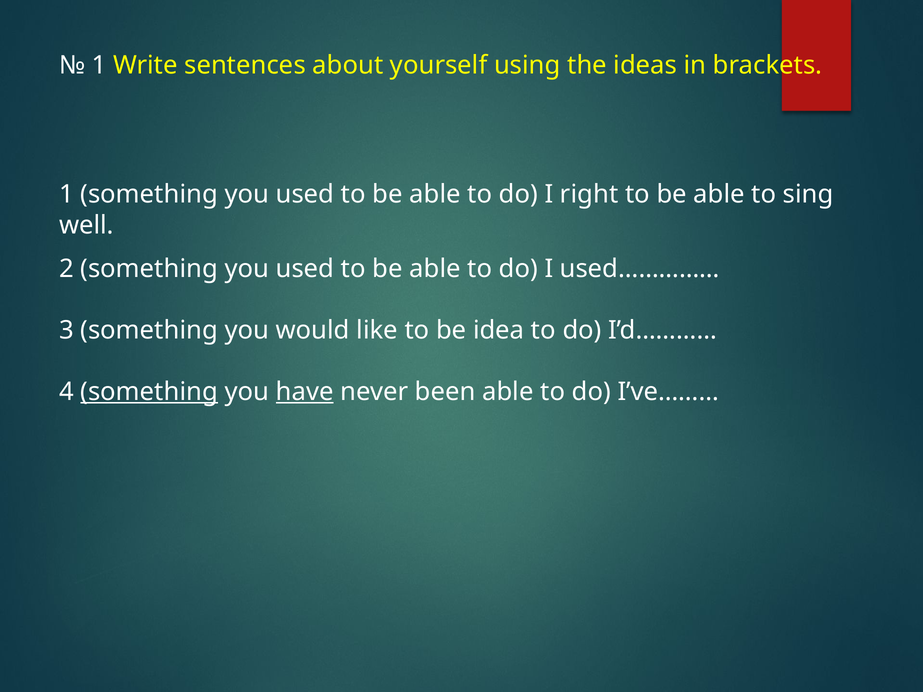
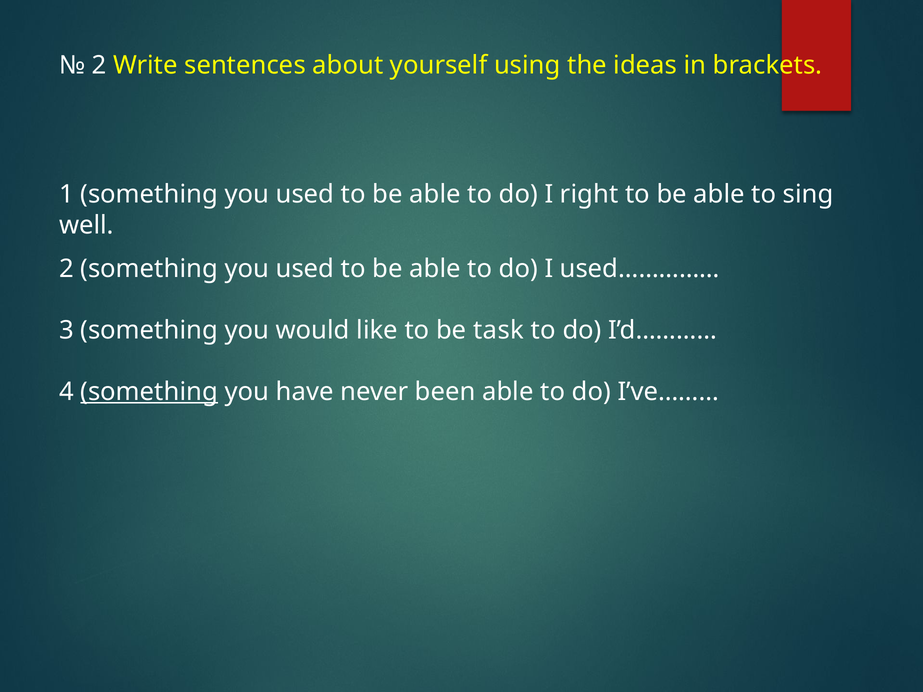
1 at (99, 65): 1 -> 2
idea: idea -> task
have underline: present -> none
